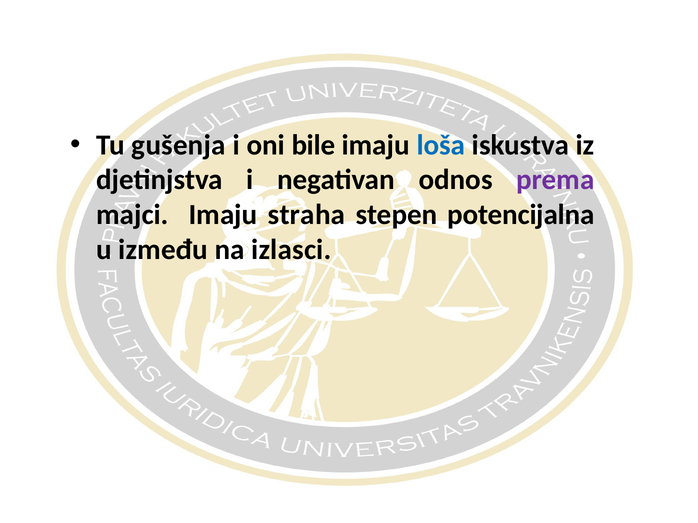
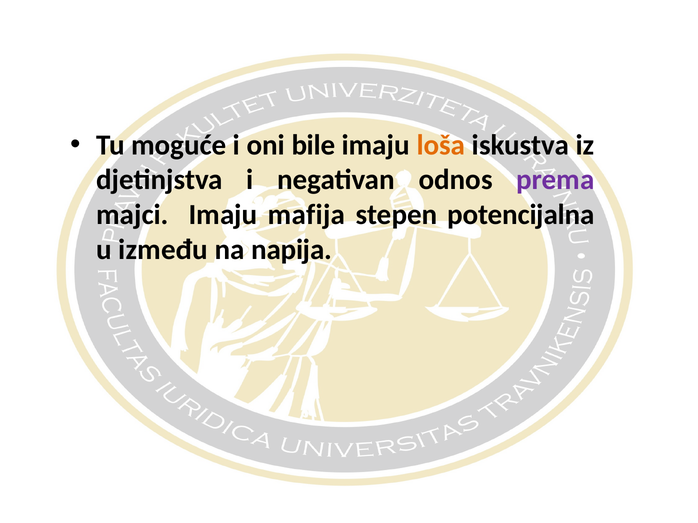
gušenja: gušenja -> moguće
loša colour: blue -> orange
straha: straha -> mafija
izlasci: izlasci -> napija
